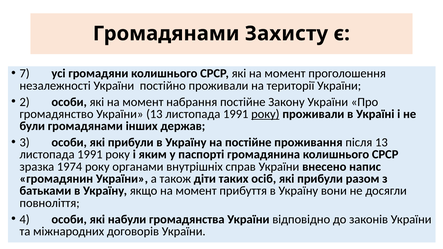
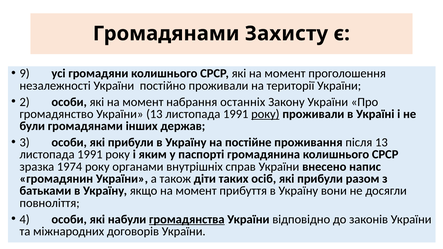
7: 7 -> 9
набрання постійне: постійне -> останніх
громадянства underline: none -> present
